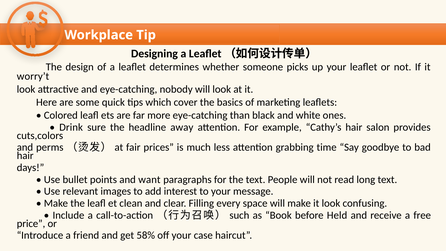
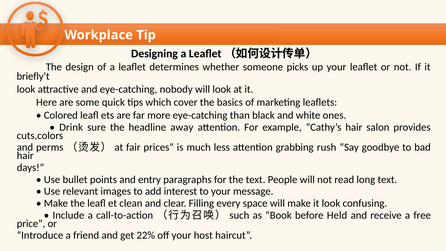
worry’t: worry’t -> briefly’t
time: time -> rush
want: want -> entry
58%: 58% -> 22%
case: case -> host
